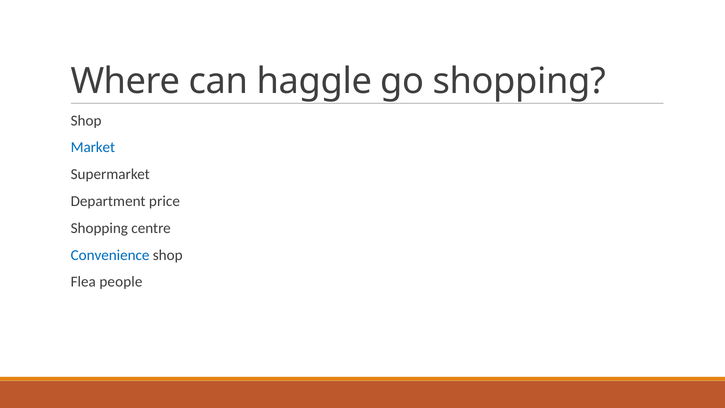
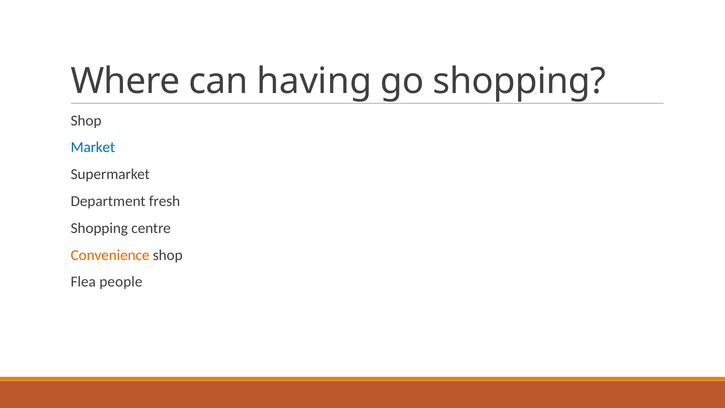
haggle: haggle -> having
price: price -> fresh
Convenience colour: blue -> orange
